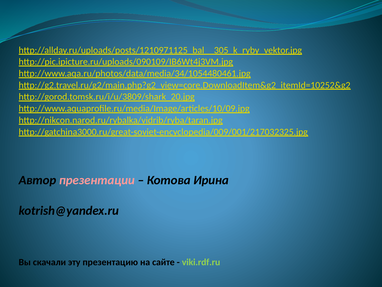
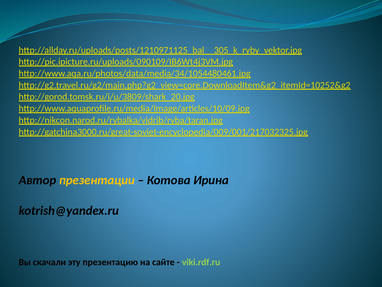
презентации colour: pink -> yellow
